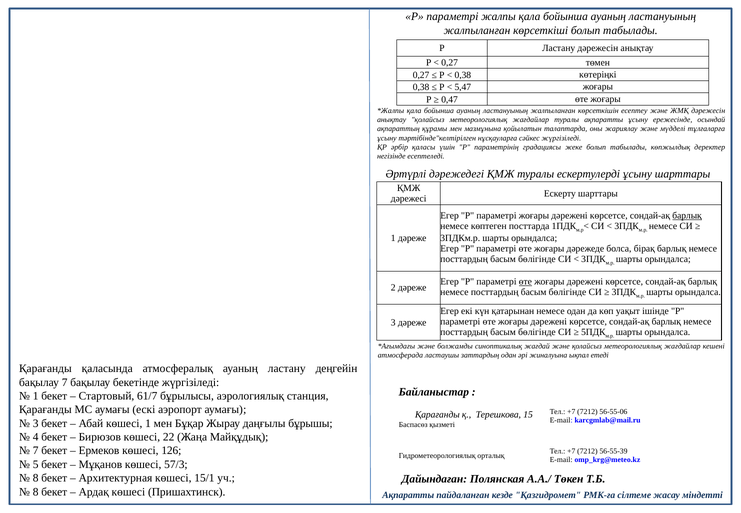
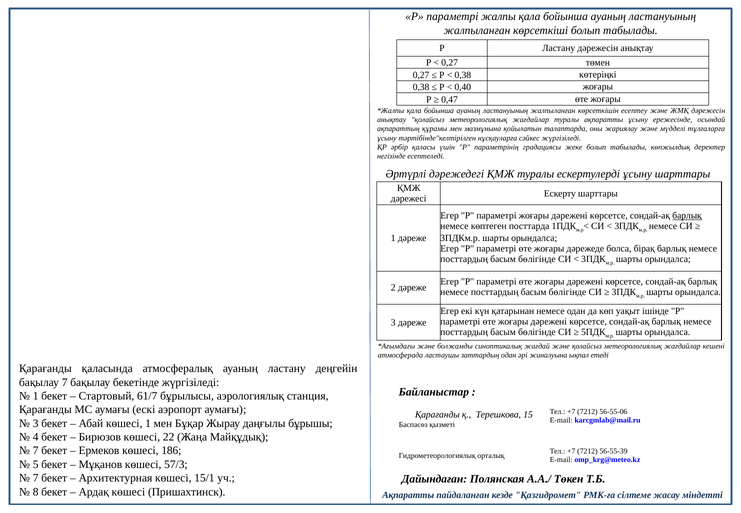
5,47: 5,47 -> 0,40
өте at (525, 282) underline: present -> none
126: 126 -> 186
8 at (36, 478): 8 -> 7
